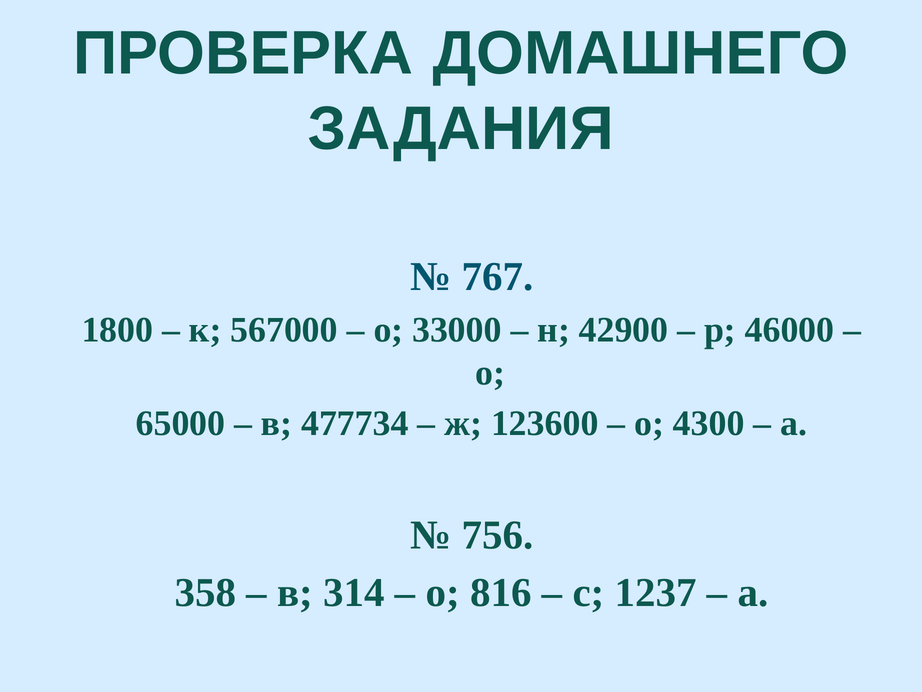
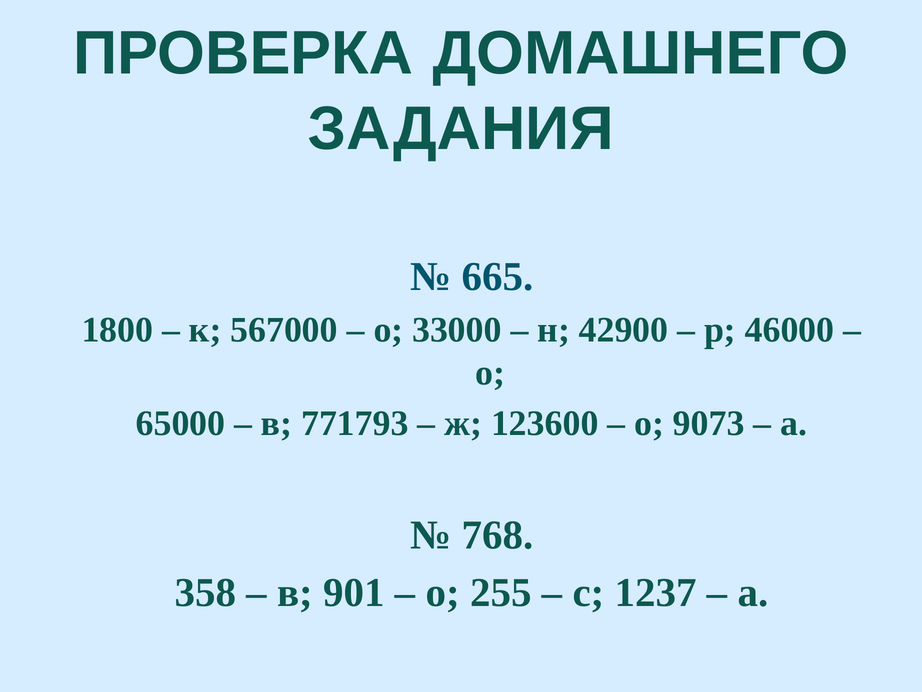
767: 767 -> 665
477734: 477734 -> 771793
4300: 4300 -> 9073
756: 756 -> 768
314: 314 -> 901
816: 816 -> 255
